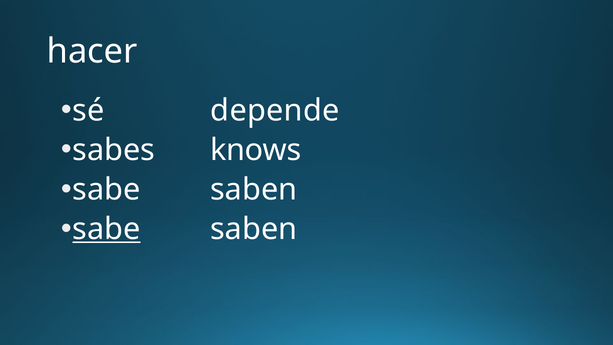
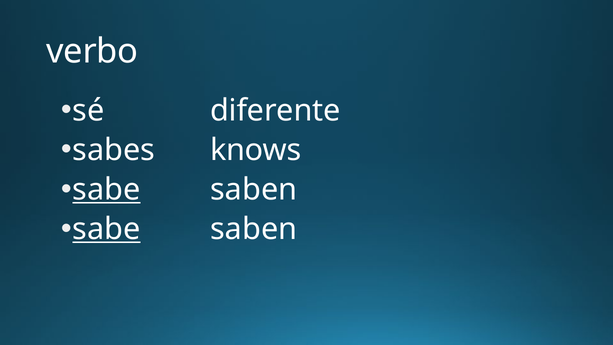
hacer: hacer -> verbo
depende: depende -> diferente
sabe at (106, 189) underline: none -> present
